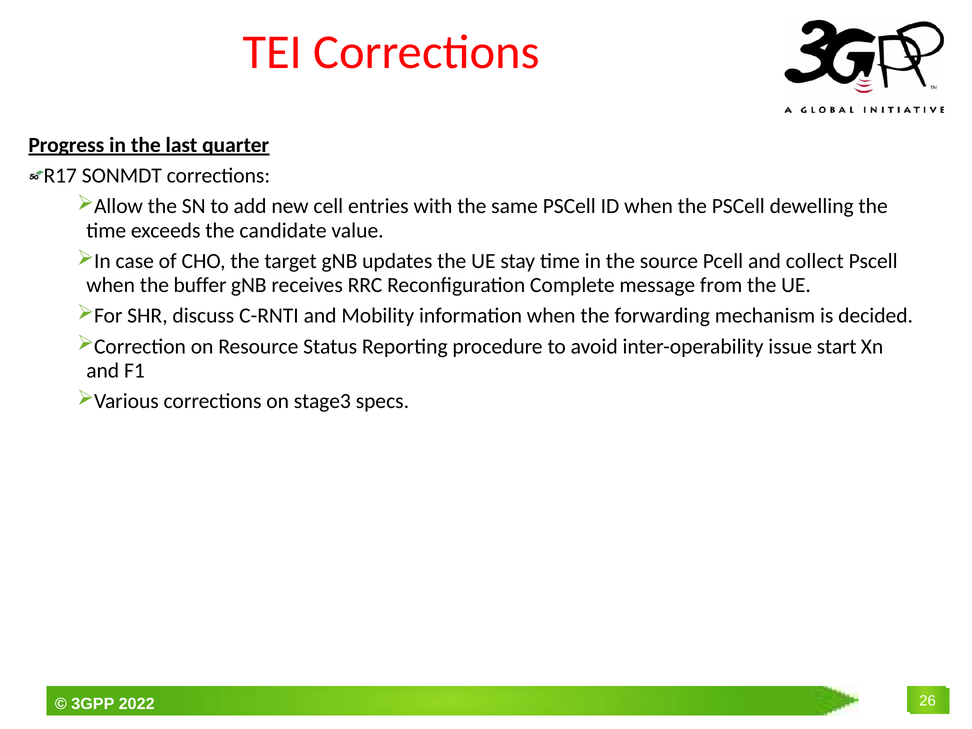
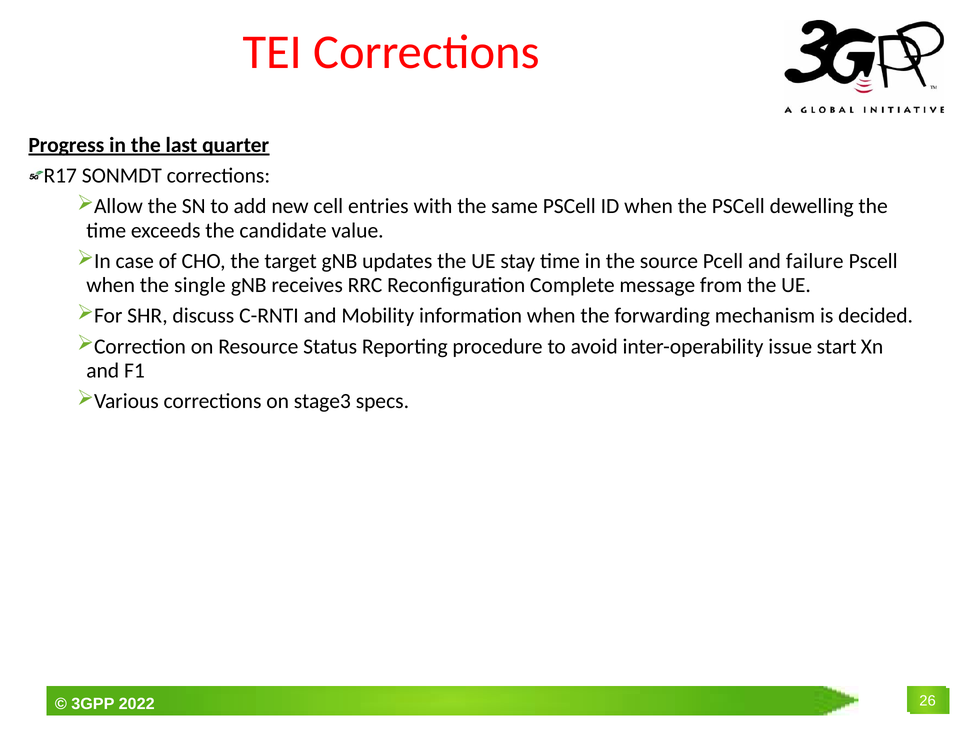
collect: collect -> failure
buffer: buffer -> single
